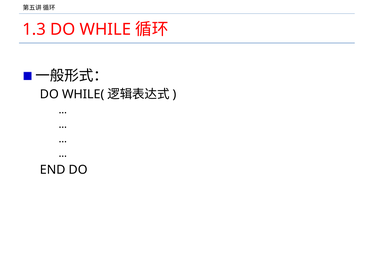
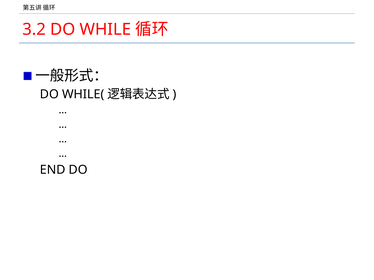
1.3: 1.3 -> 3.2
